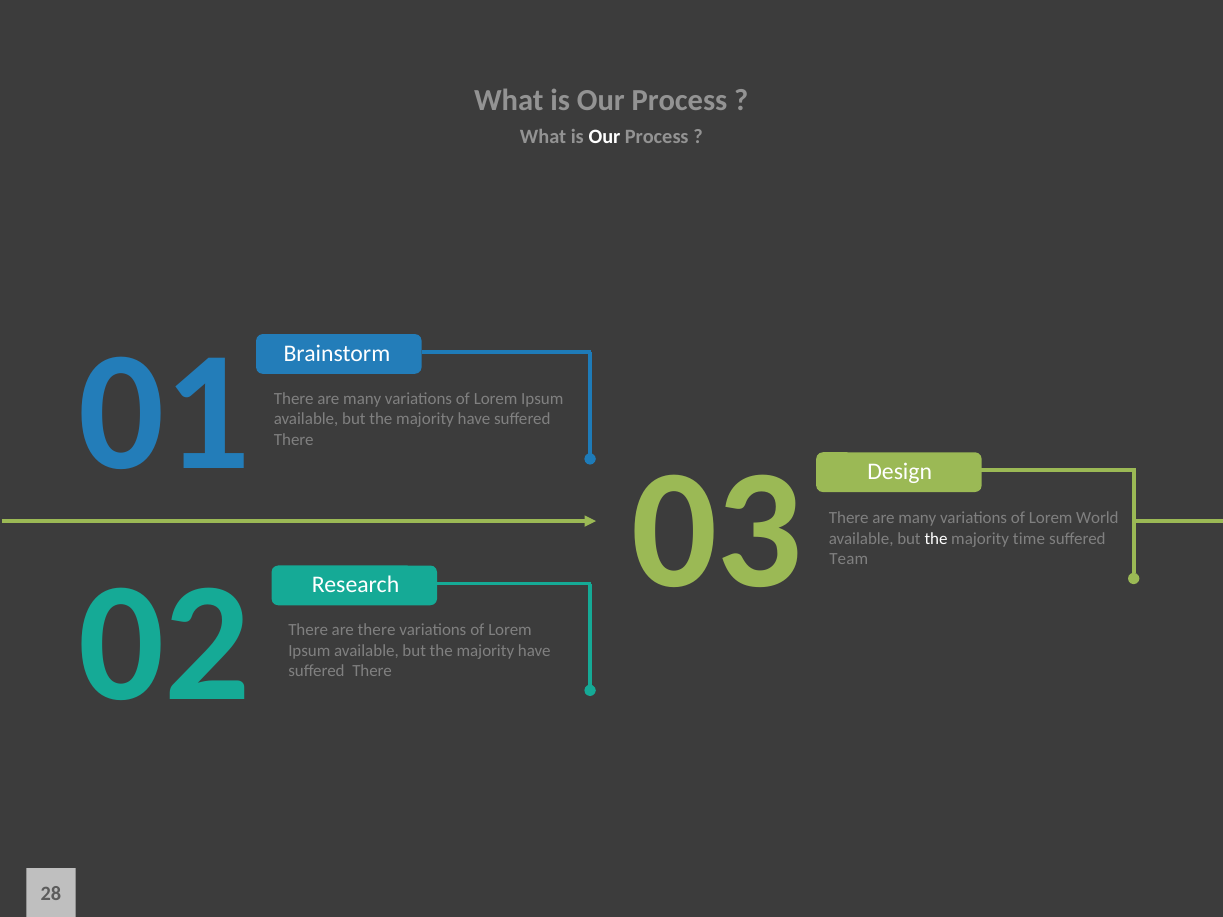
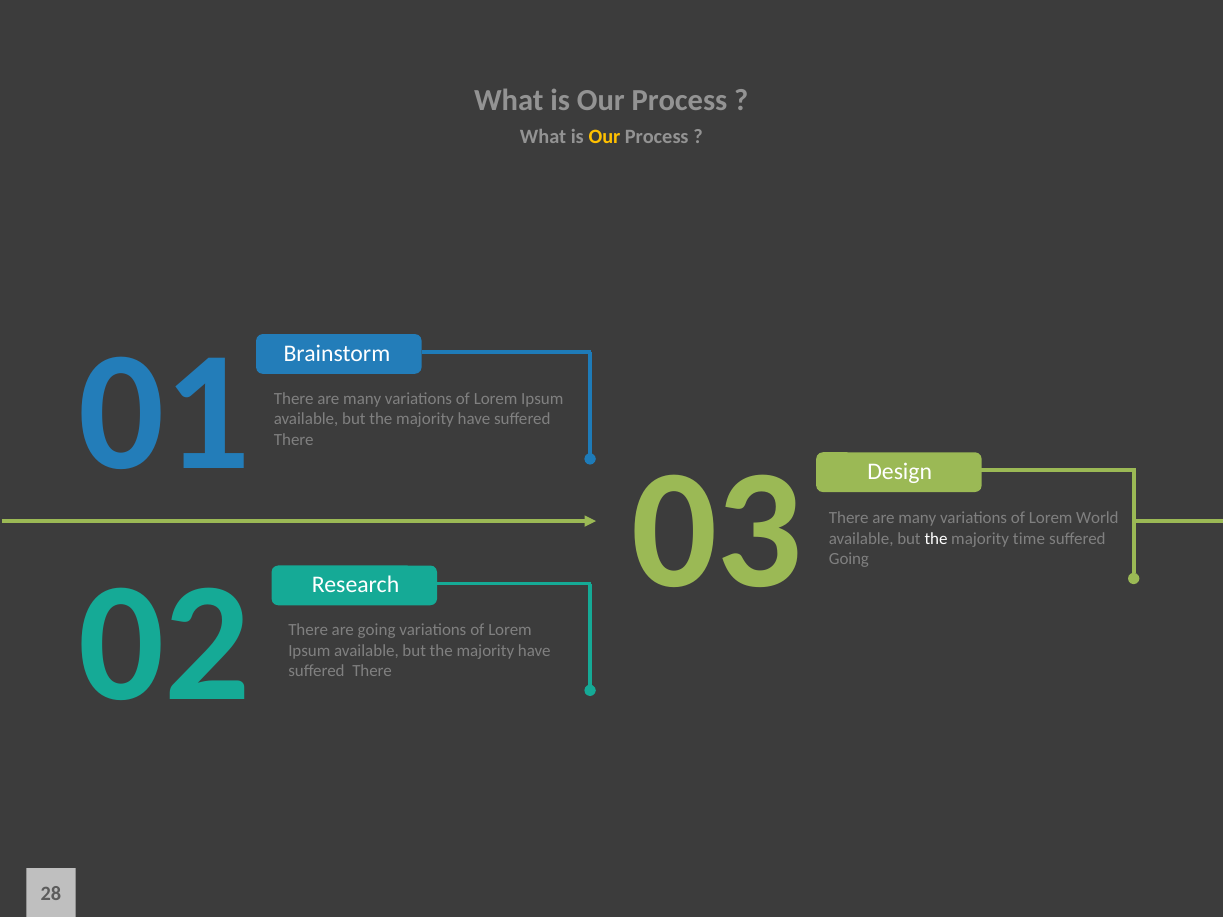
Our at (604, 137) colour: white -> yellow
Team at (849, 559): Team -> Going
are there: there -> going
